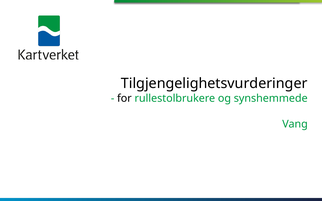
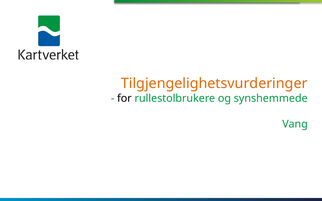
Tilgjengelighetsvurderinger colour: black -> orange
